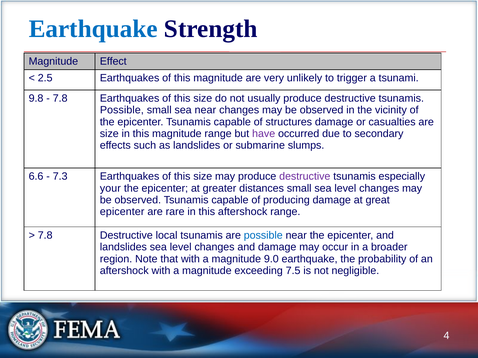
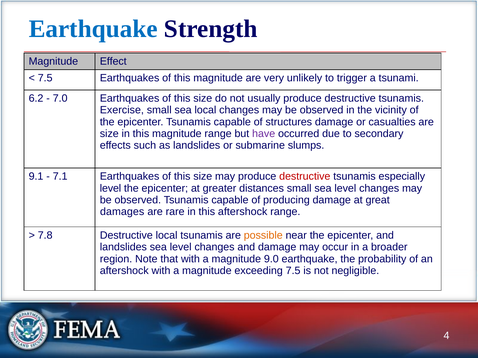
2.5 at (45, 78): 2.5 -> 7.5
9.8: 9.8 -> 6.2
7.8 at (60, 98): 7.8 -> 7.0
Possible at (122, 110): Possible -> Exercise
sea near: near -> local
6.6: 6.6 -> 9.1
7.3: 7.3 -> 7.1
destructive at (305, 177) colour: purple -> red
your at (110, 188): your -> level
epicenter at (122, 212): epicenter -> damages
possible at (263, 236) colour: blue -> orange
